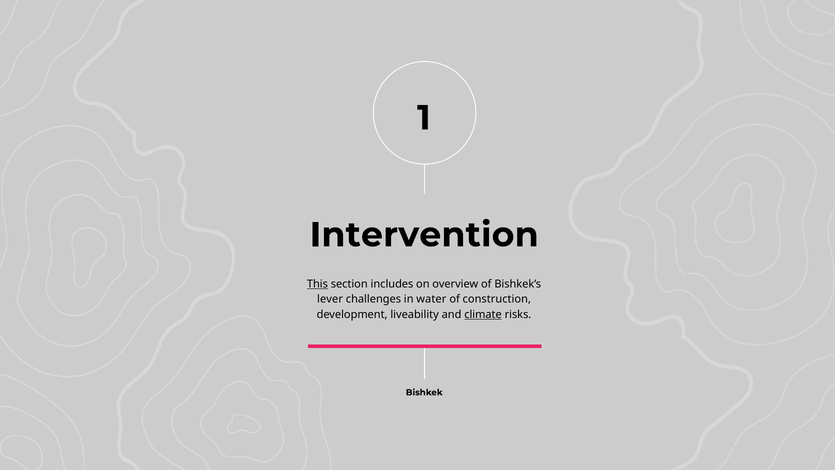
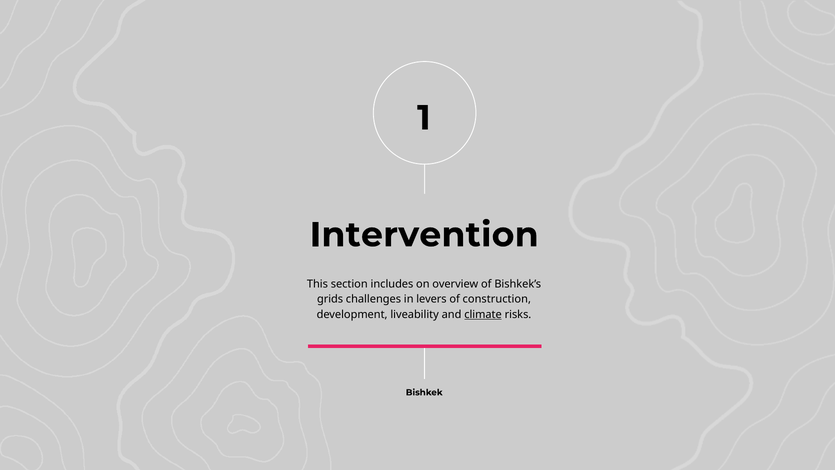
This underline: present -> none
lever: lever -> grids
water: water -> levers
